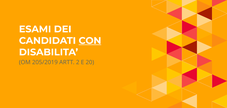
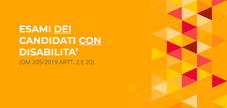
DEI underline: none -> present
